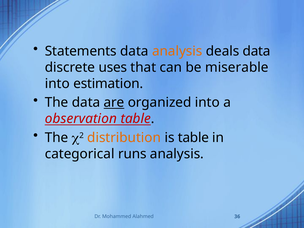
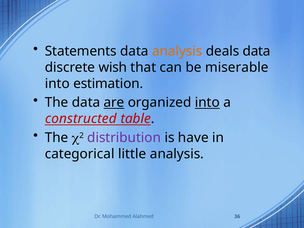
uses: uses -> wish
into at (207, 102) underline: none -> present
observation: observation -> constructed
distribution colour: orange -> purple
is table: table -> have
runs: runs -> little
